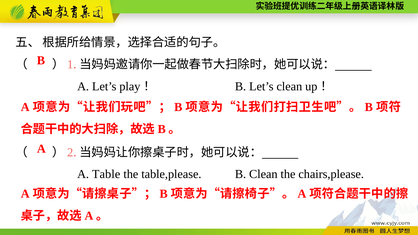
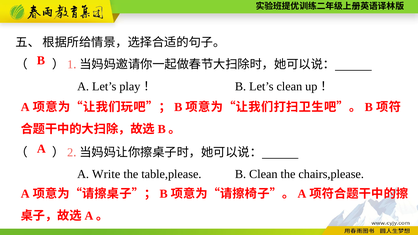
Table: Table -> Write
